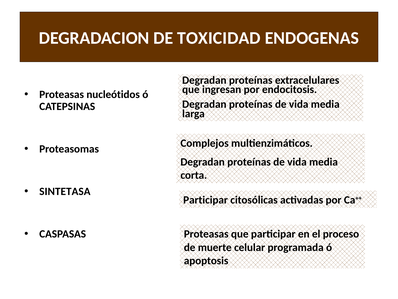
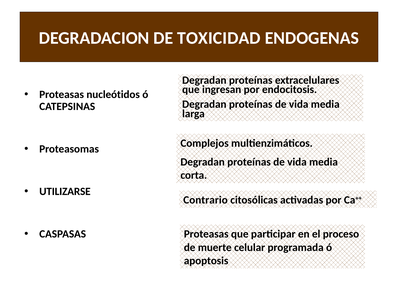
SINTETASA: SINTETASA -> UTILIZARSE
Participar at (206, 200): Participar -> Contrario
